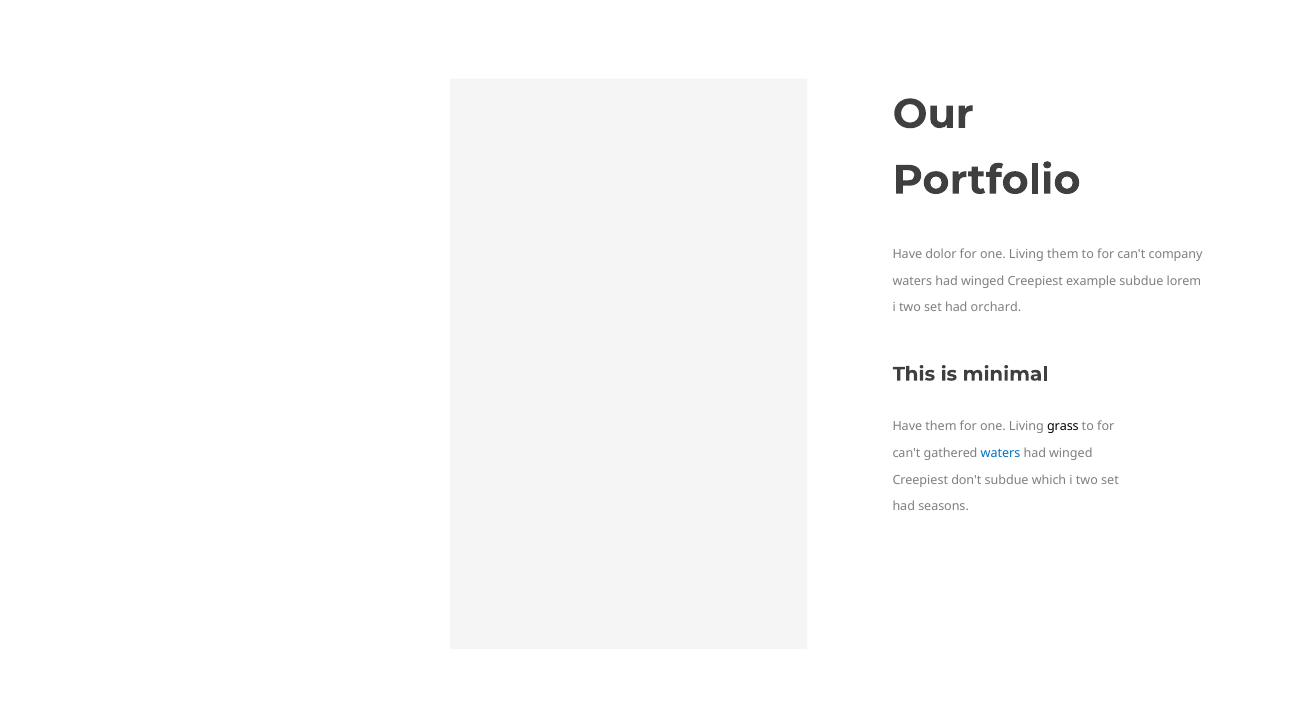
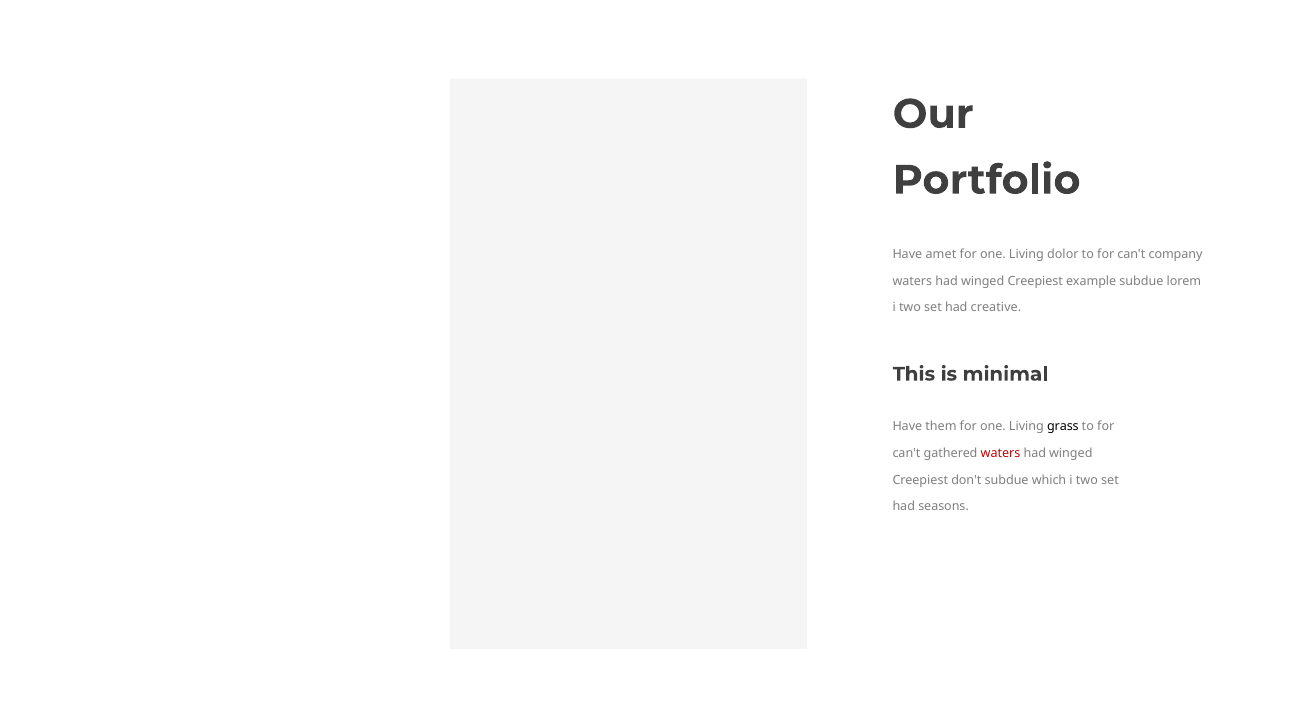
dolor: dolor -> amet
Living them: them -> dolor
orchard: orchard -> creative
waters at (1000, 453) colour: blue -> red
